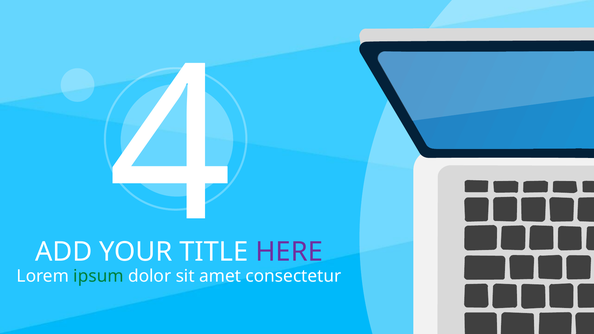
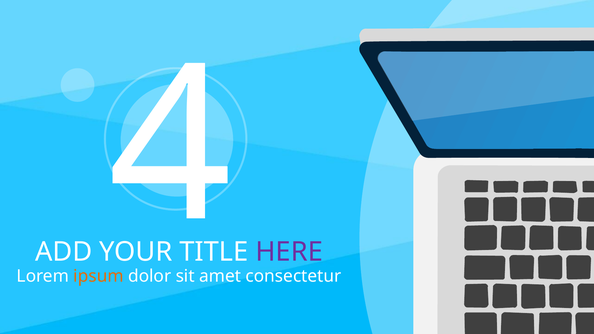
ipsum colour: green -> orange
